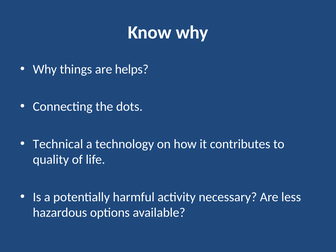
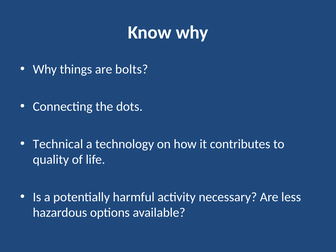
helps: helps -> bolts
